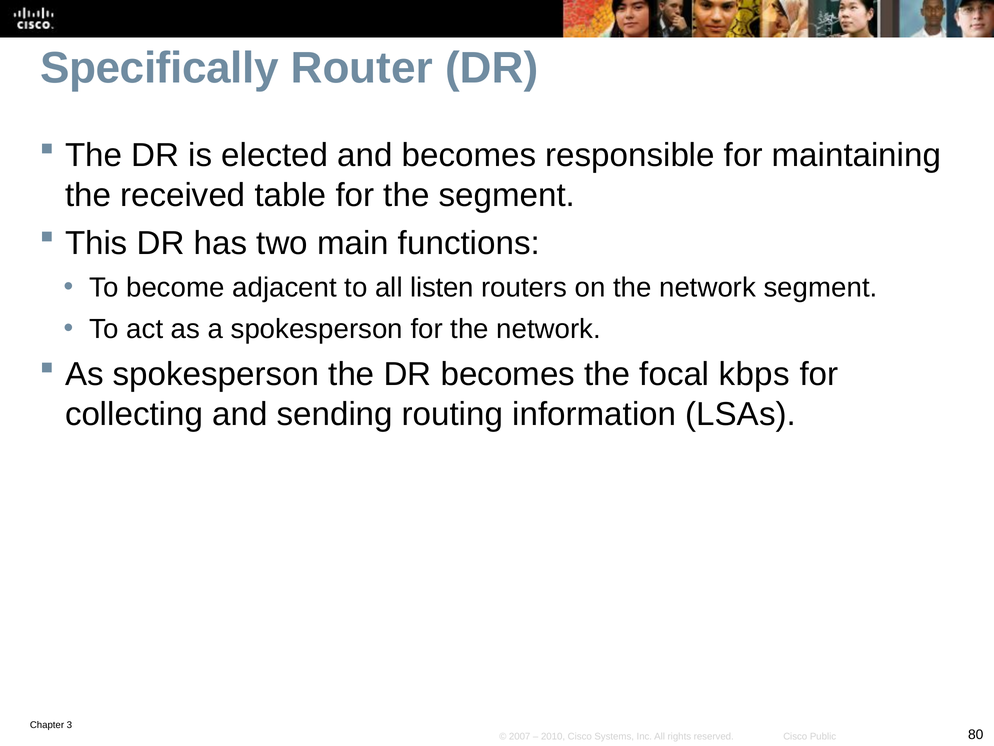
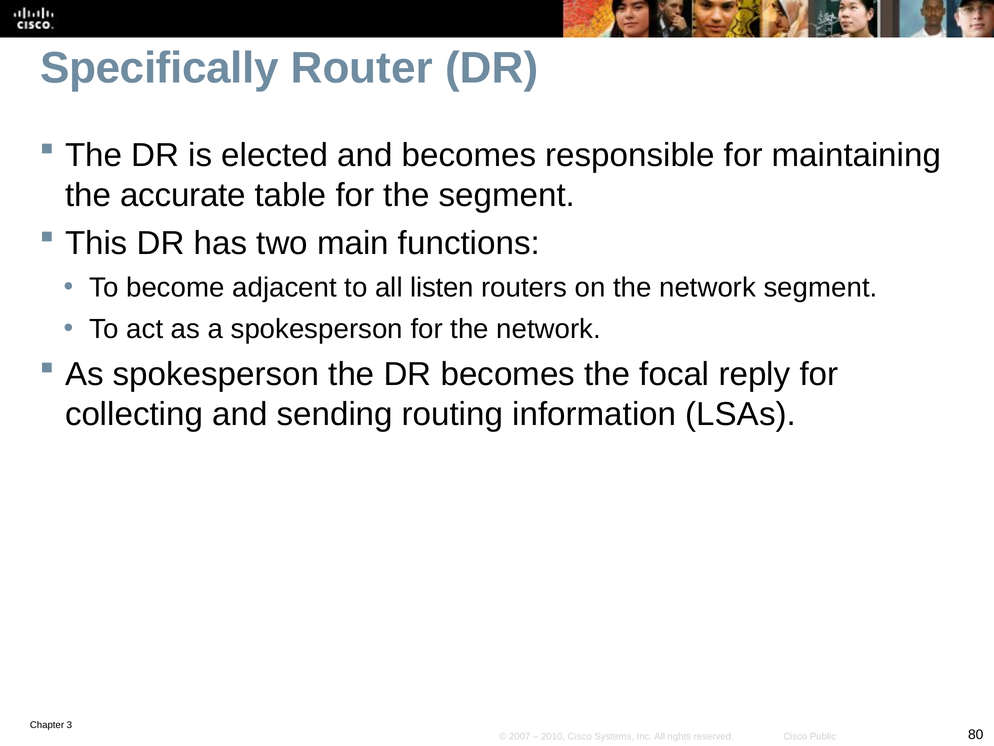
received: received -> accurate
kbps: kbps -> reply
